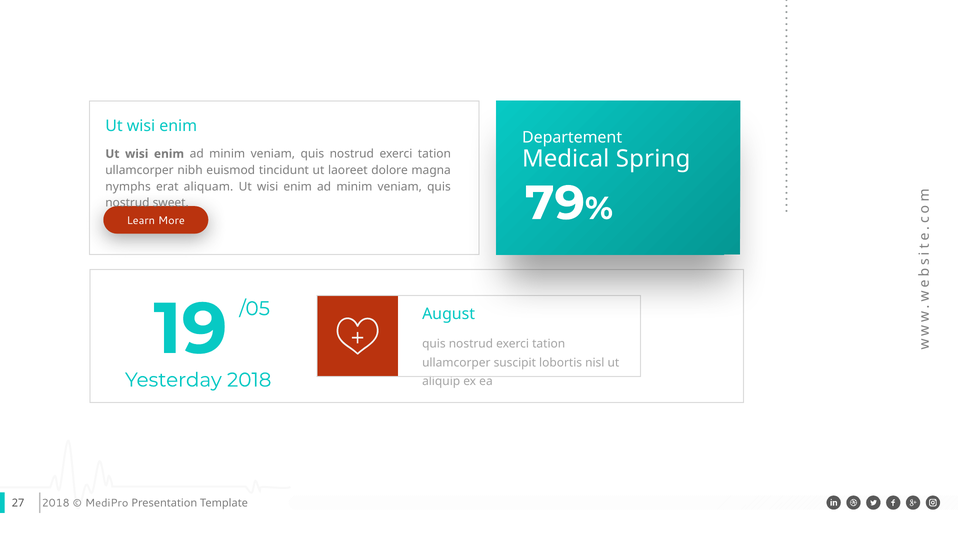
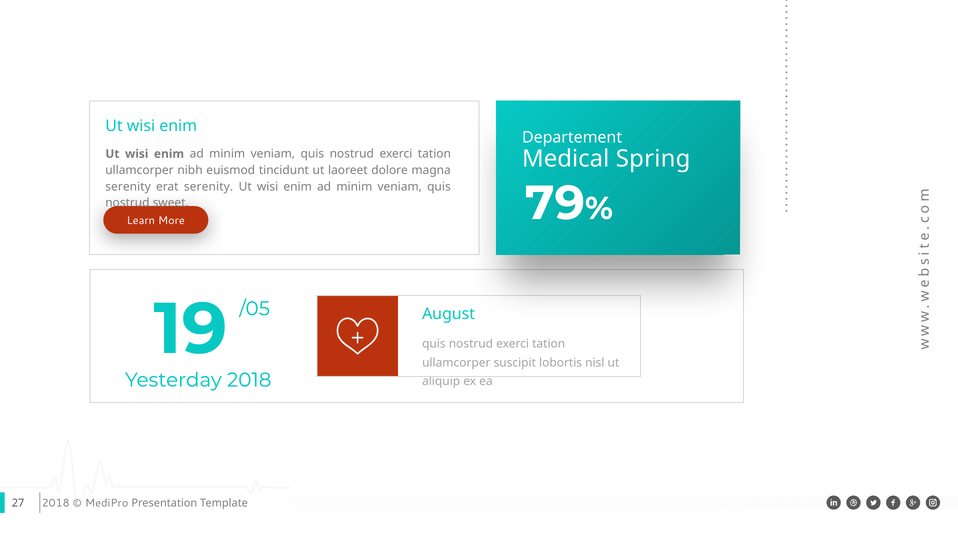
nymphs at (128, 187): nymphs -> serenity
erat aliquam: aliquam -> serenity
